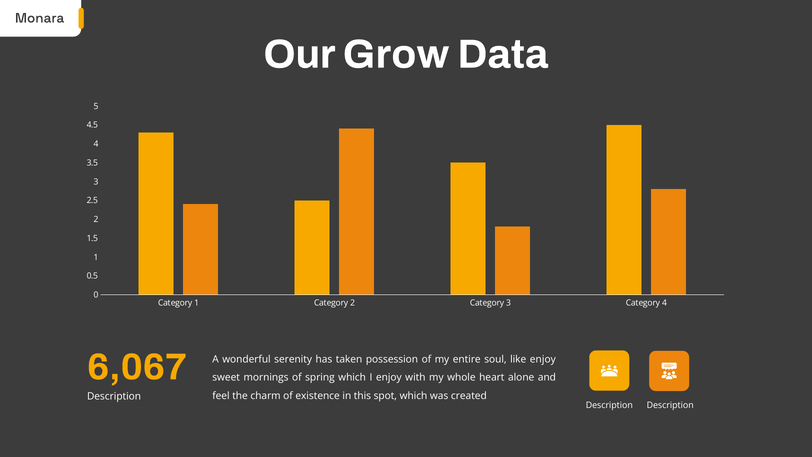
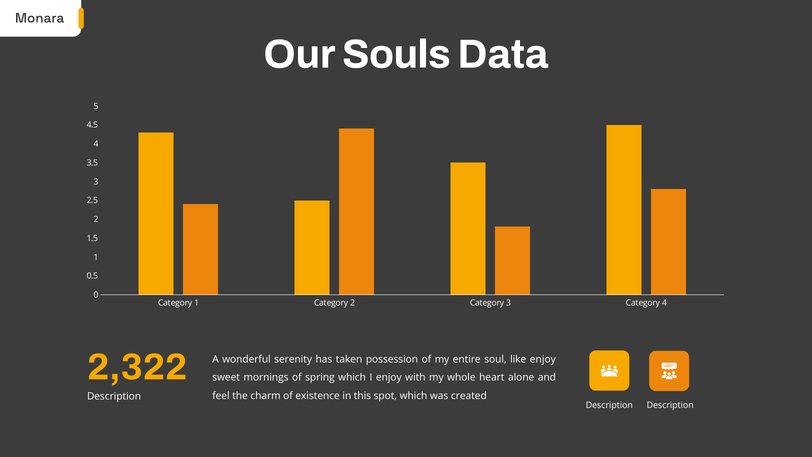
Grow: Grow -> Souls
6,067: 6,067 -> 2,322
